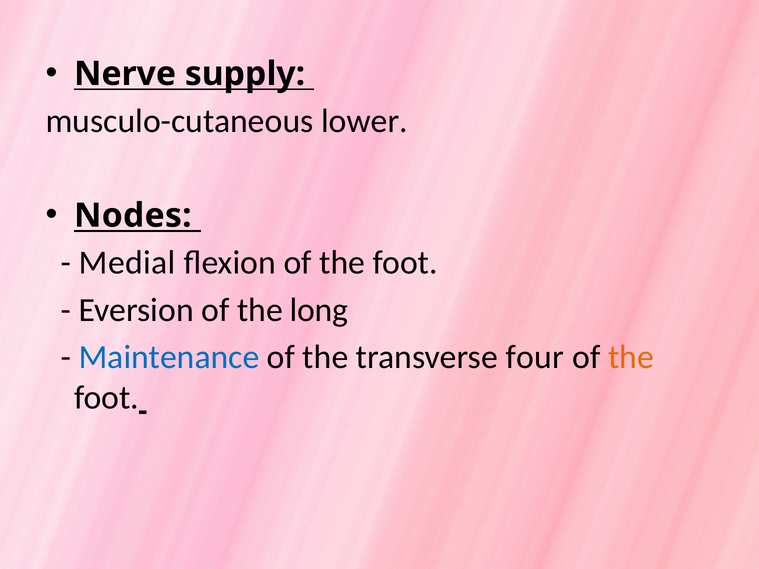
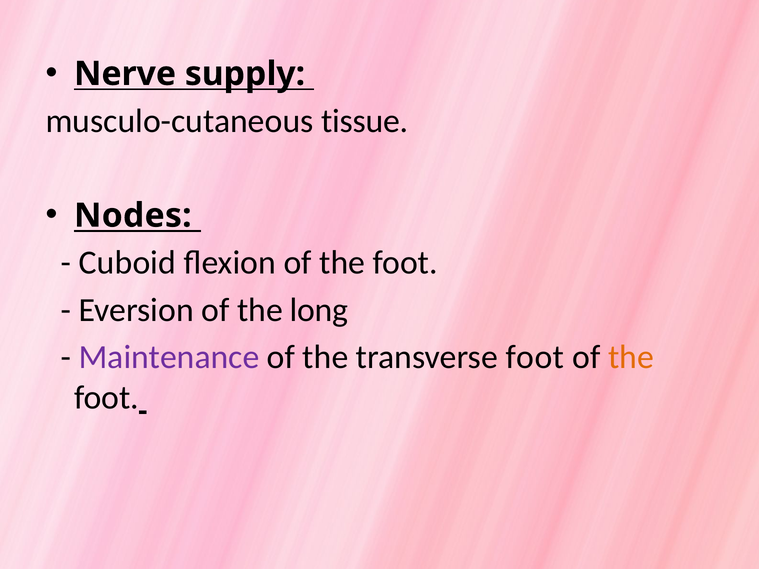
lower: lower -> tissue
Medial: Medial -> Cuboid
Maintenance colour: blue -> purple
transverse four: four -> foot
